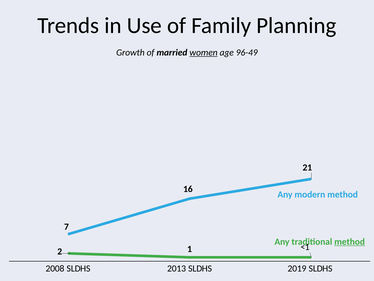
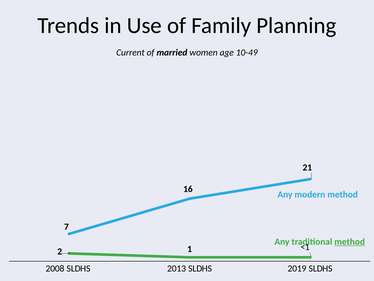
Growth: Growth -> Current
women underline: present -> none
96-49: 96-49 -> 10-49
